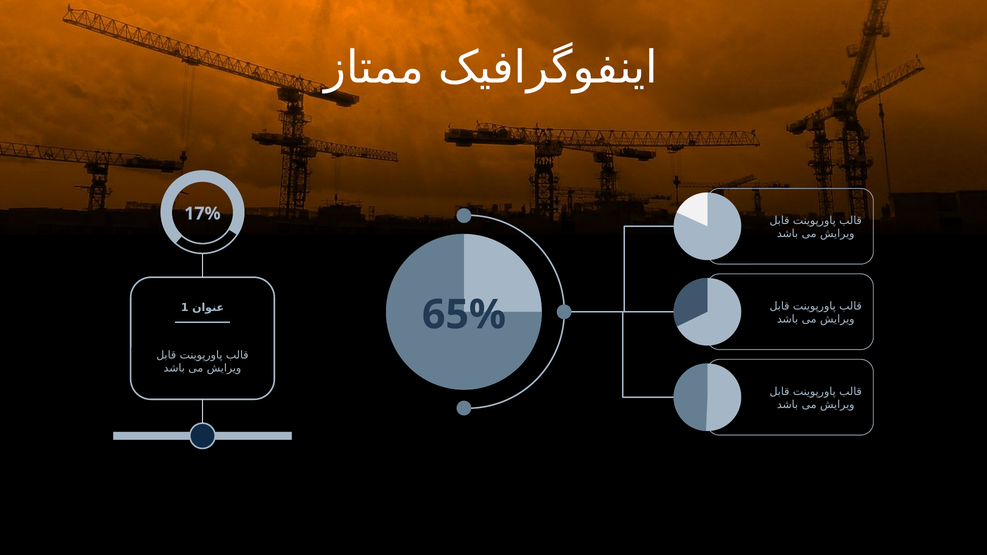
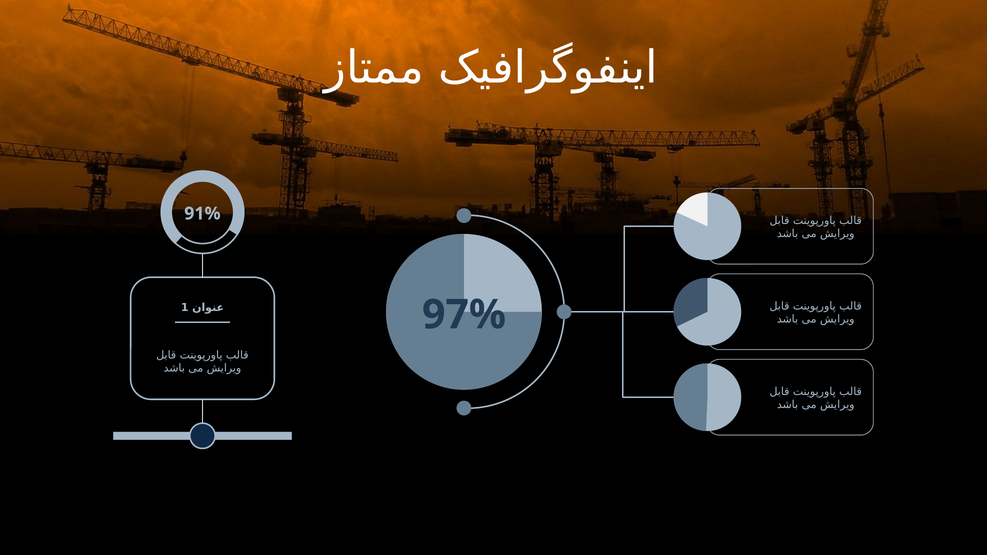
17%: 17% -> 91%
65%: 65% -> 97%
